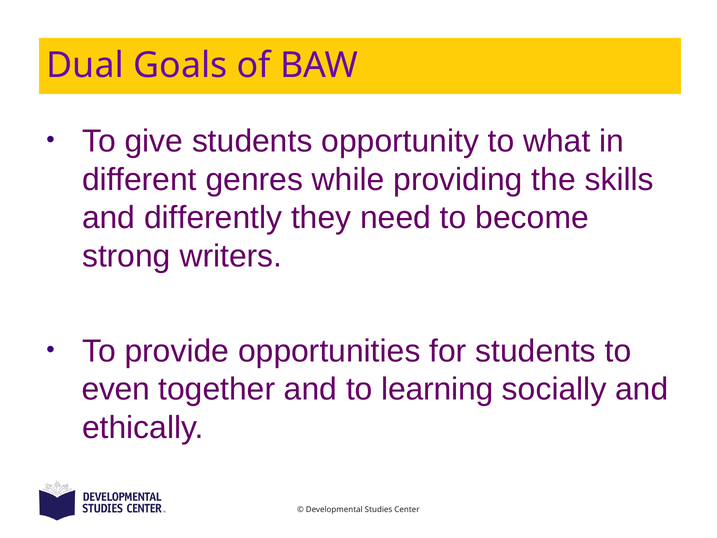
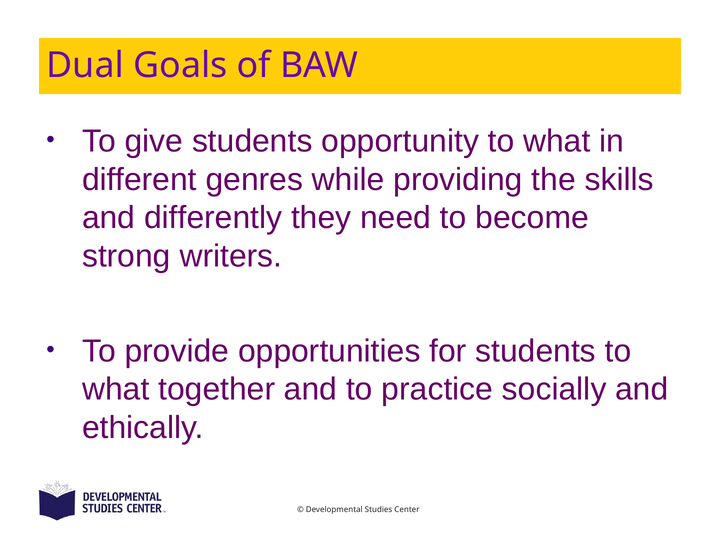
even at (116, 389): even -> what
learning: learning -> practice
